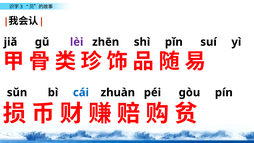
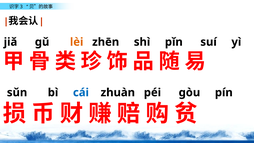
lèi colour: purple -> orange
